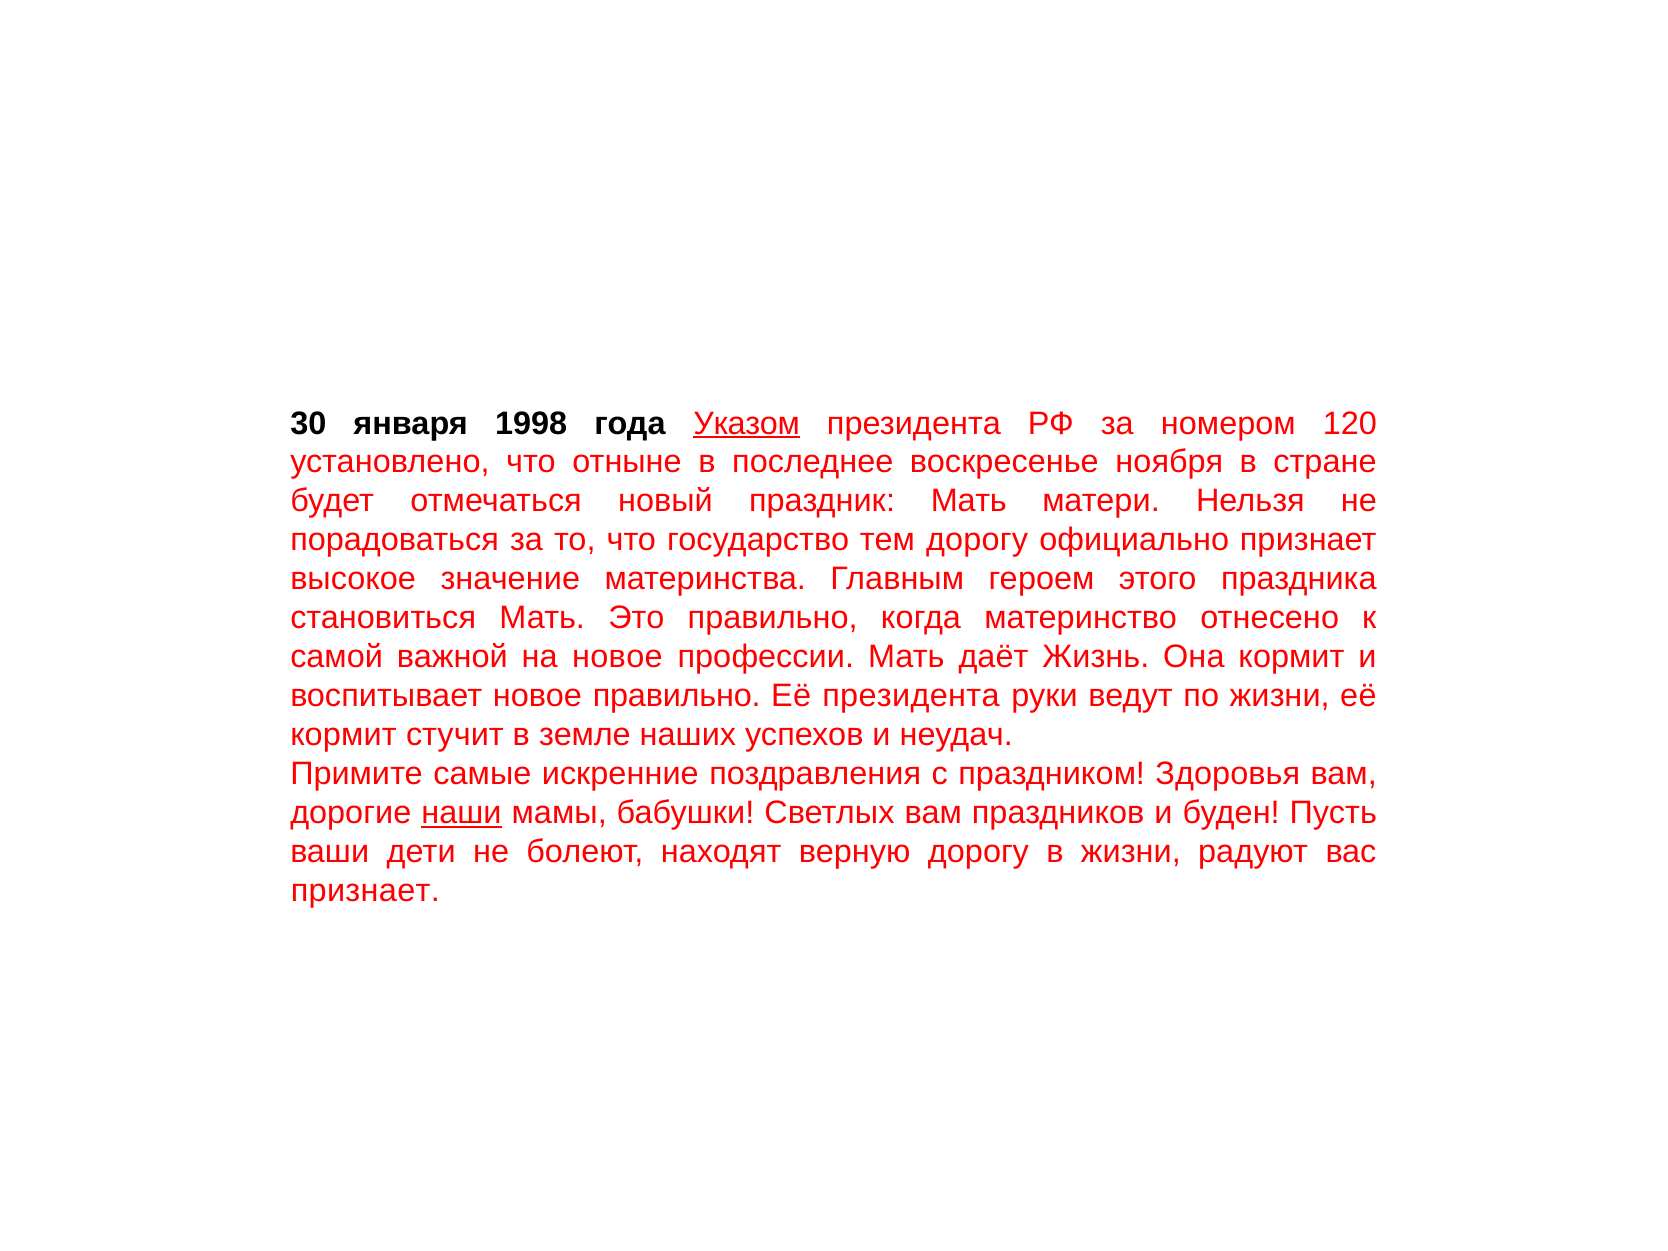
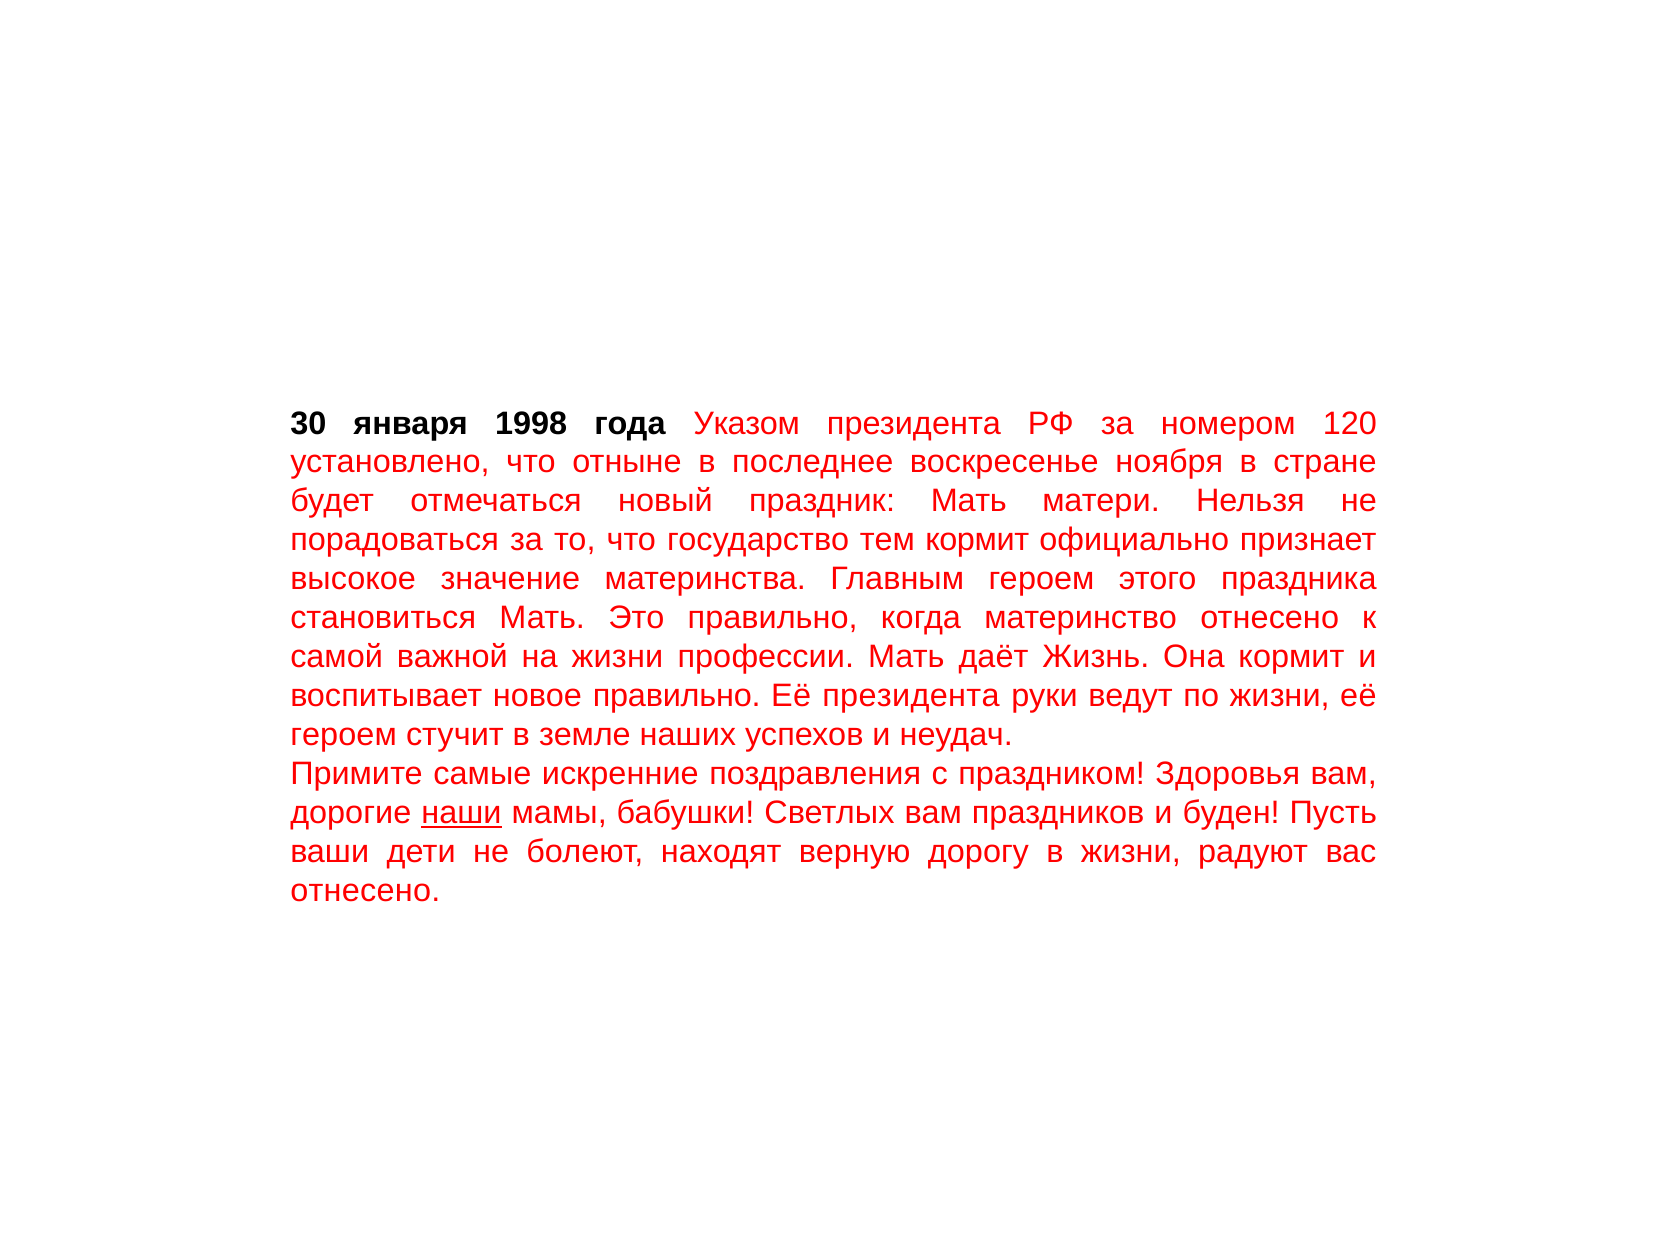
Указом underline: present -> none
тем дорогу: дорогу -> кормит
на новое: новое -> жизни
кормит at (343, 735): кормит -> героем
признает at (365, 891): признает -> отнесено
